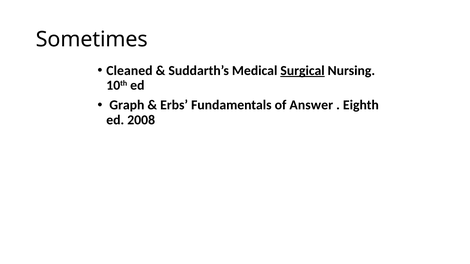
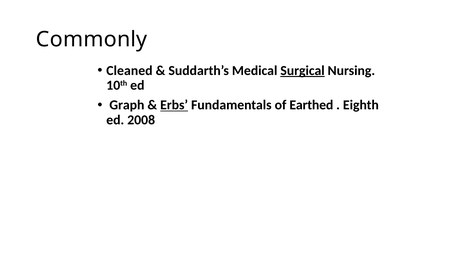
Sometimes: Sometimes -> Commonly
Erbs underline: none -> present
Answer: Answer -> Earthed
